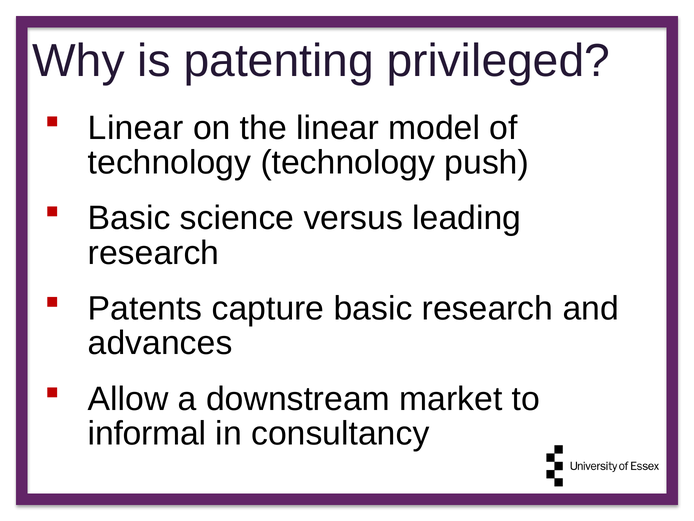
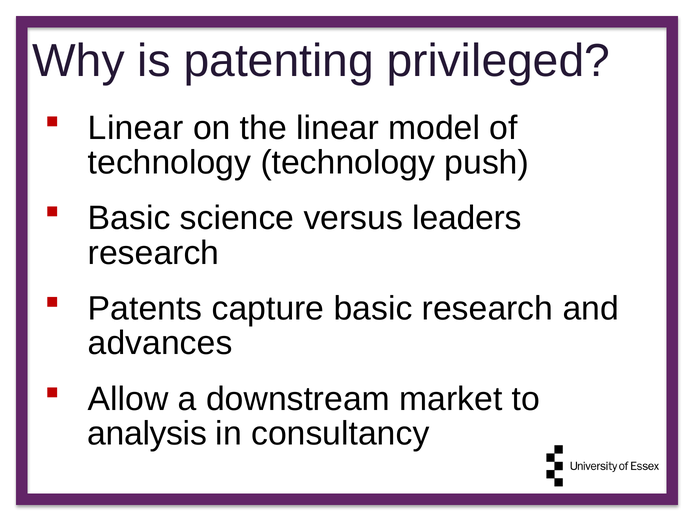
leading: leading -> leaders
informal: informal -> analysis
